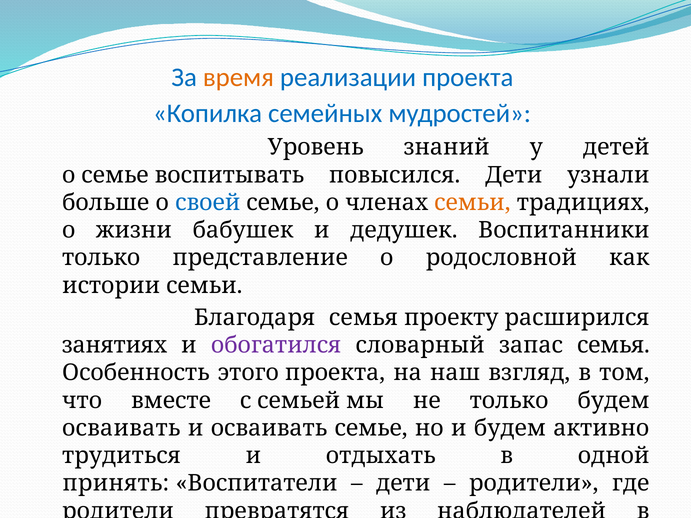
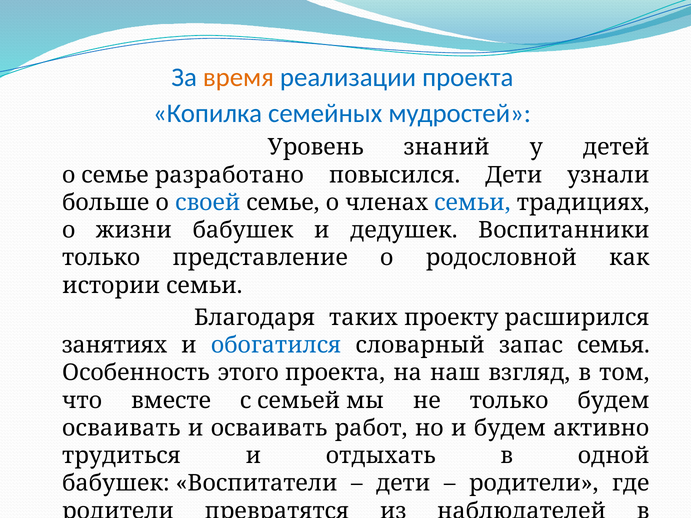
воспитывать: воспитывать -> разработано
семьи at (472, 203) colour: orange -> blue
Благодаря семья: семья -> таких
обогатился colour: purple -> blue
осваивать семье: семье -> работ
принять at (116, 484): принять -> бабушек
